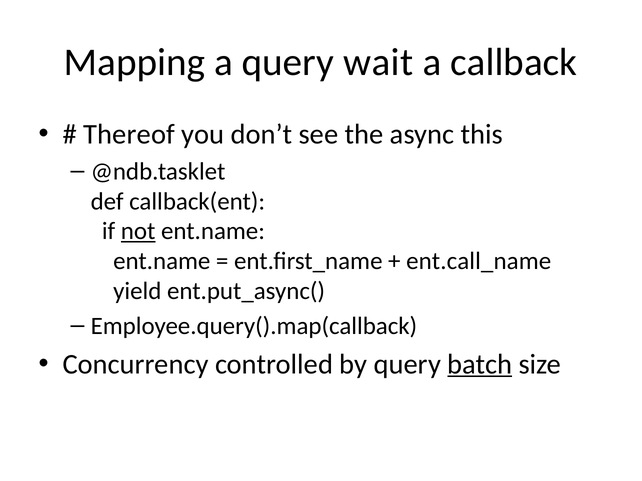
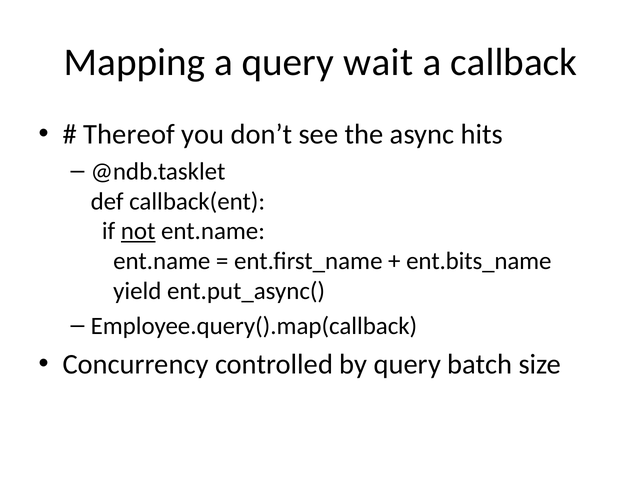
this: this -> hits
ent.call_name: ent.call_name -> ent.bits_name
batch underline: present -> none
